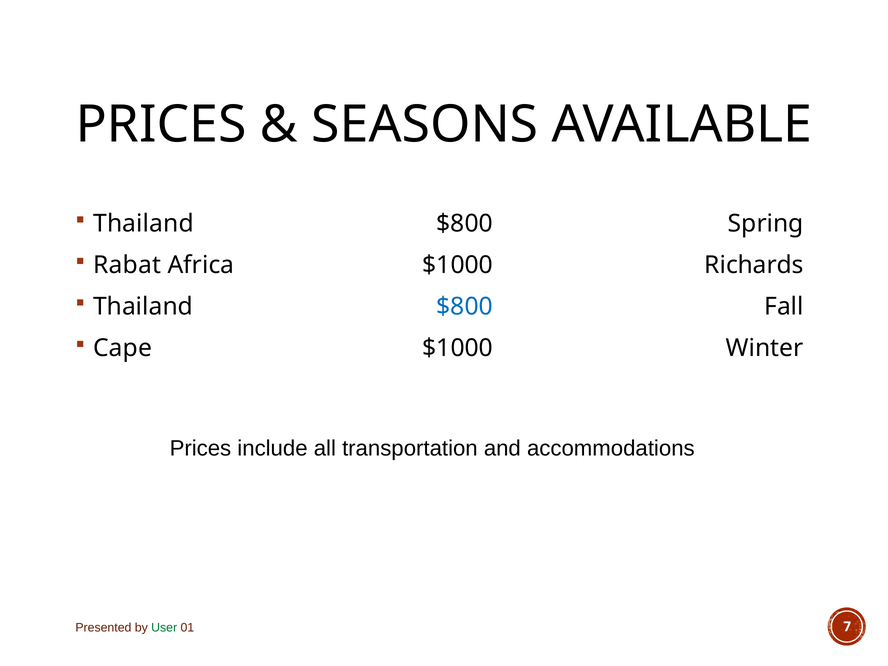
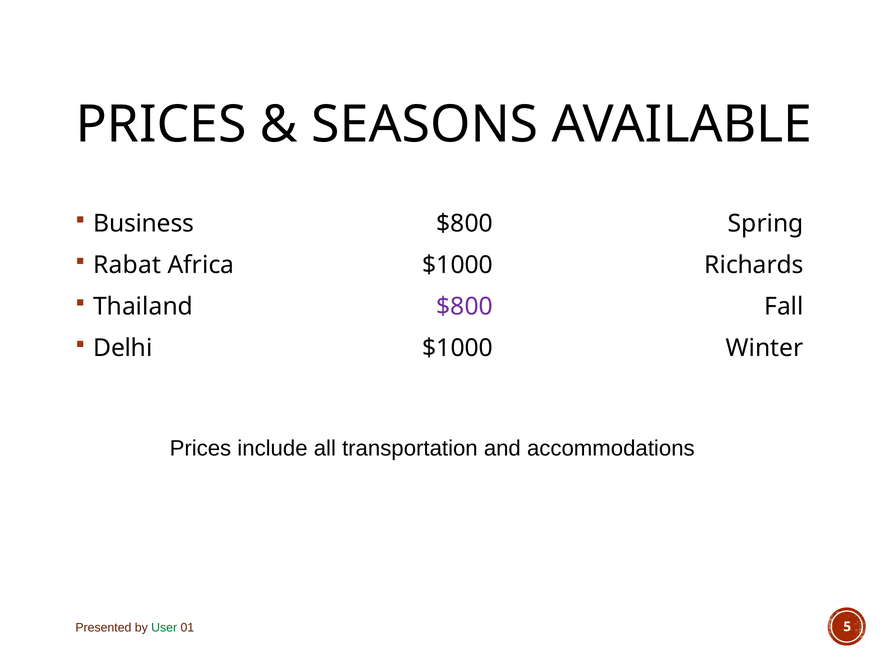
Thailand at (144, 224): Thailand -> Business
$800 at (465, 307) colour: blue -> purple
Cape: Cape -> Delhi
7: 7 -> 5
